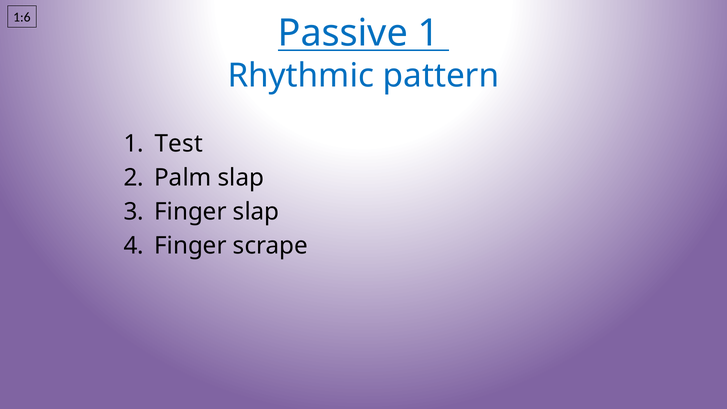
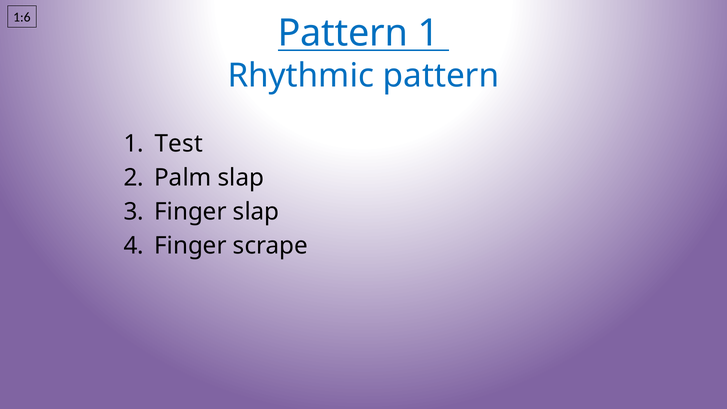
Passive at (343, 33): Passive -> Pattern
